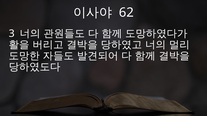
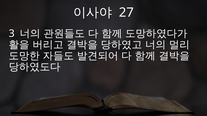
62: 62 -> 27
